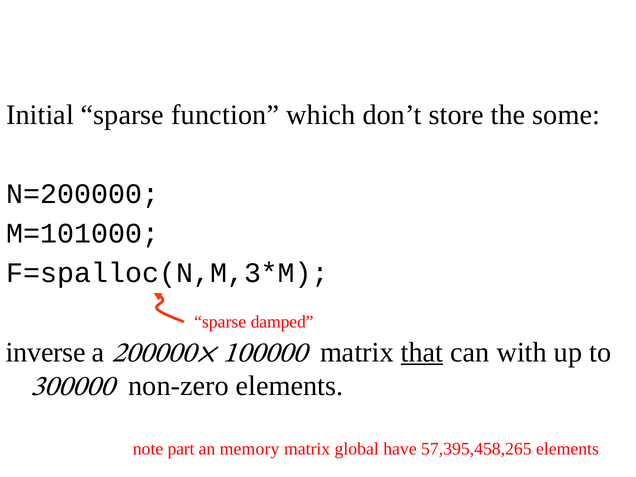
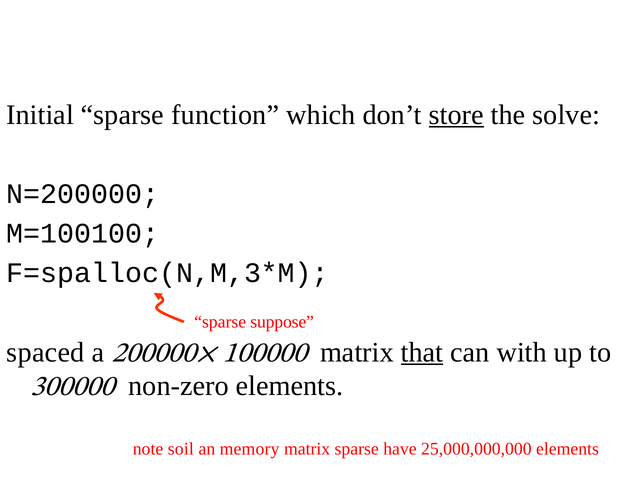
store underline: none -> present
some: some -> solve
M=101000: M=101000 -> M=100100
damped: damped -> suppose
inverse: inverse -> spaced
part: part -> soil
matrix global: global -> sparse
57,395,458,265: 57,395,458,265 -> 25,000,000,000
